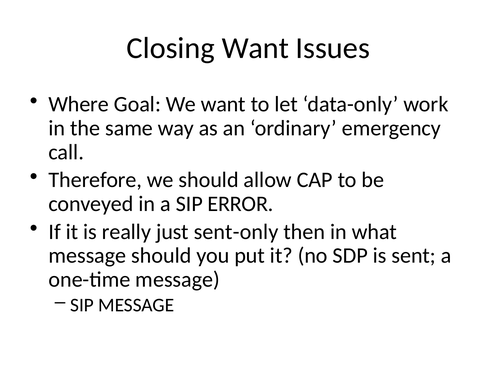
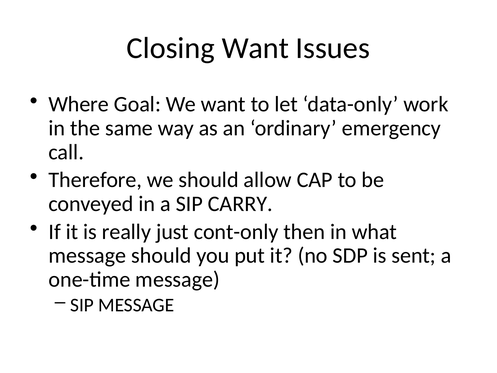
ERROR: ERROR -> CARRY
sent-only: sent-only -> cont-only
